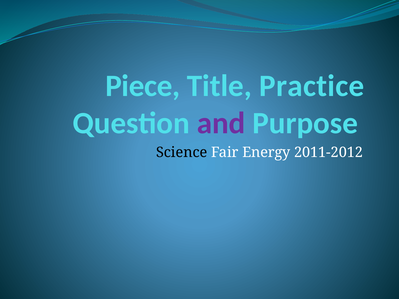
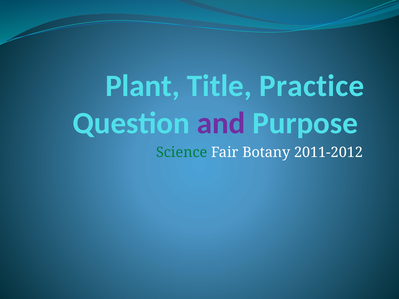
Piece: Piece -> Plant
Science colour: black -> green
Energy: Energy -> Botany
